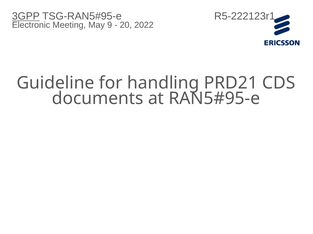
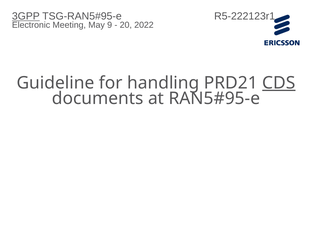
CDS underline: none -> present
